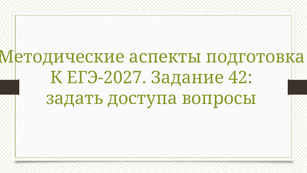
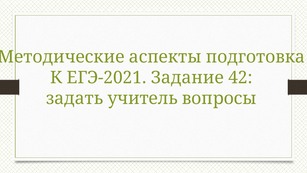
ЕГЭ-2027: ЕГЭ-2027 -> ЕГЭ-2021
доступа: доступа -> учитель
